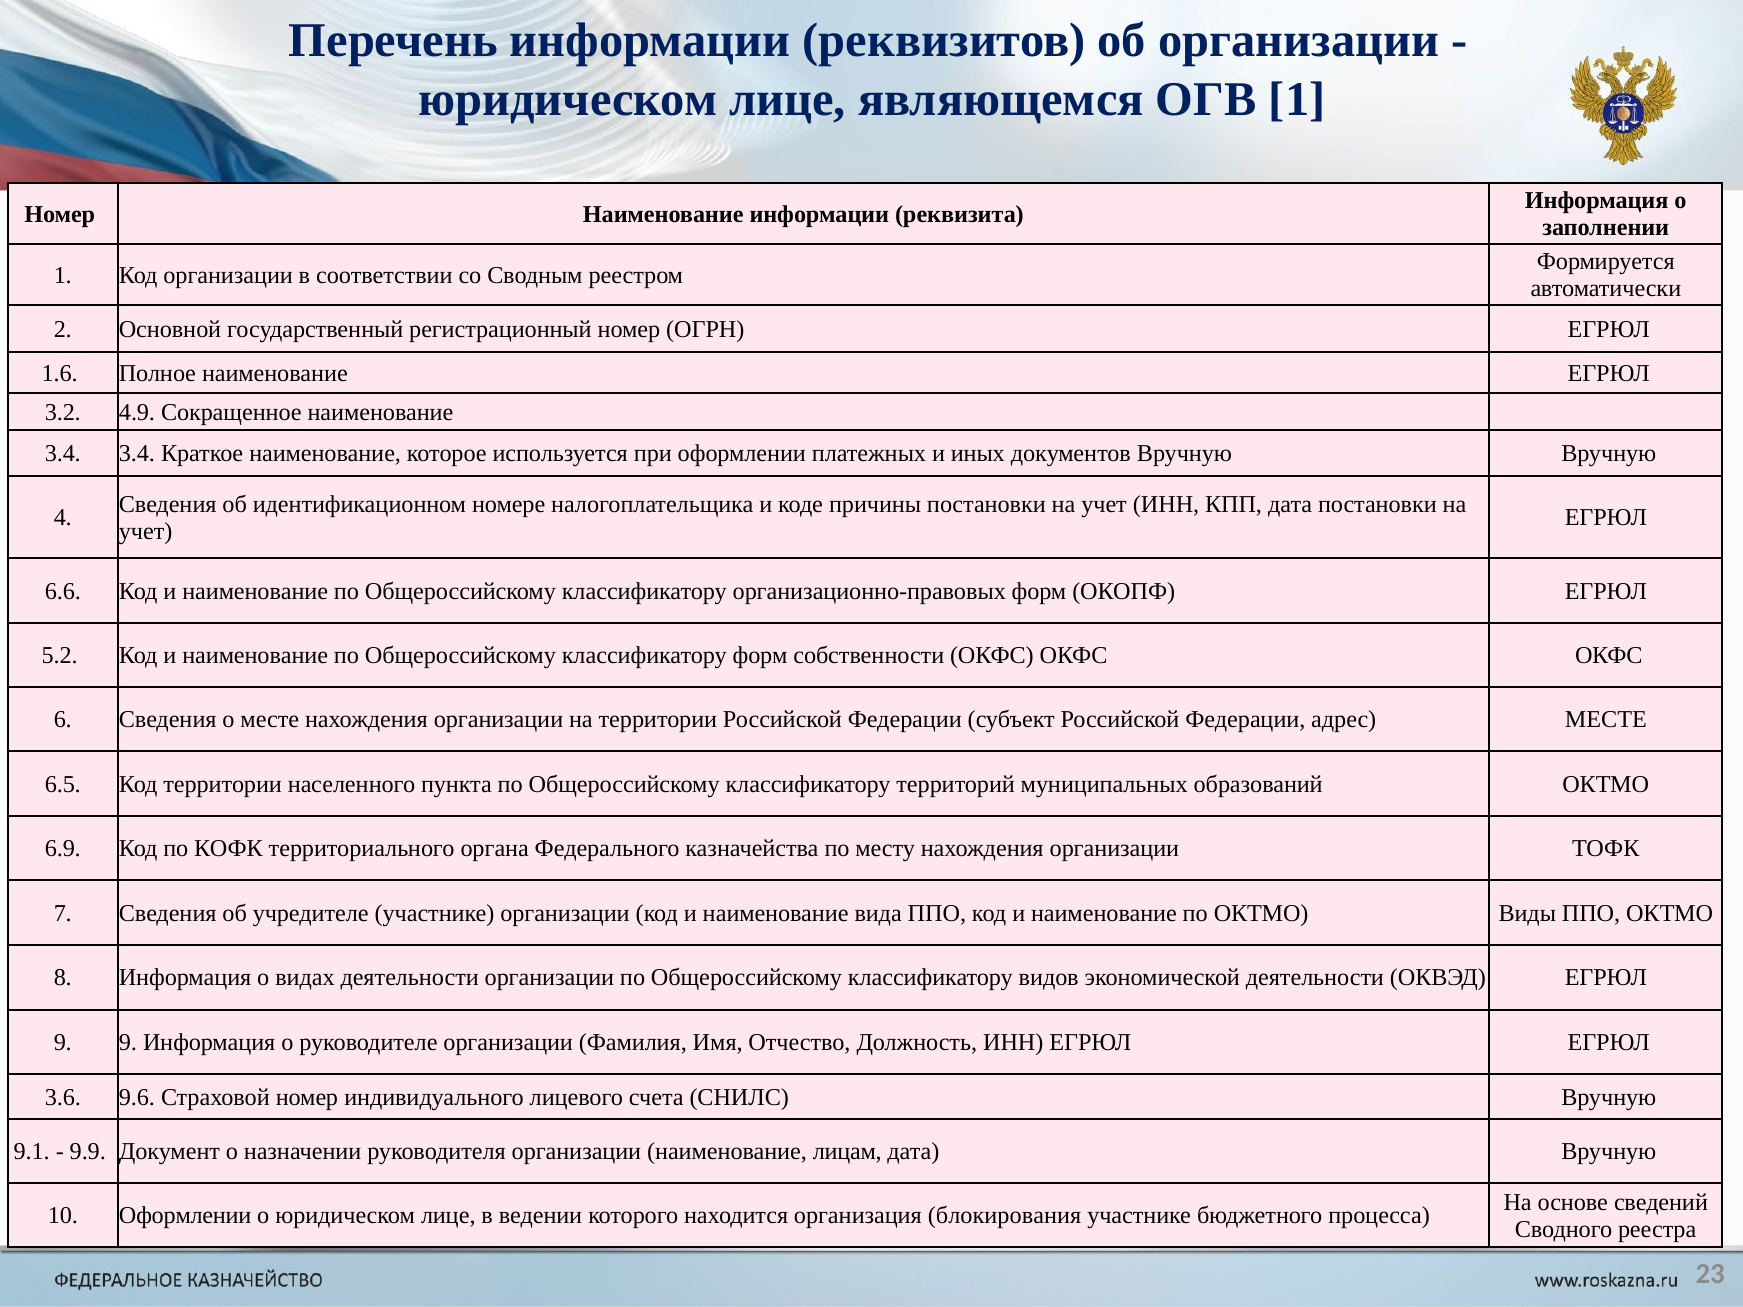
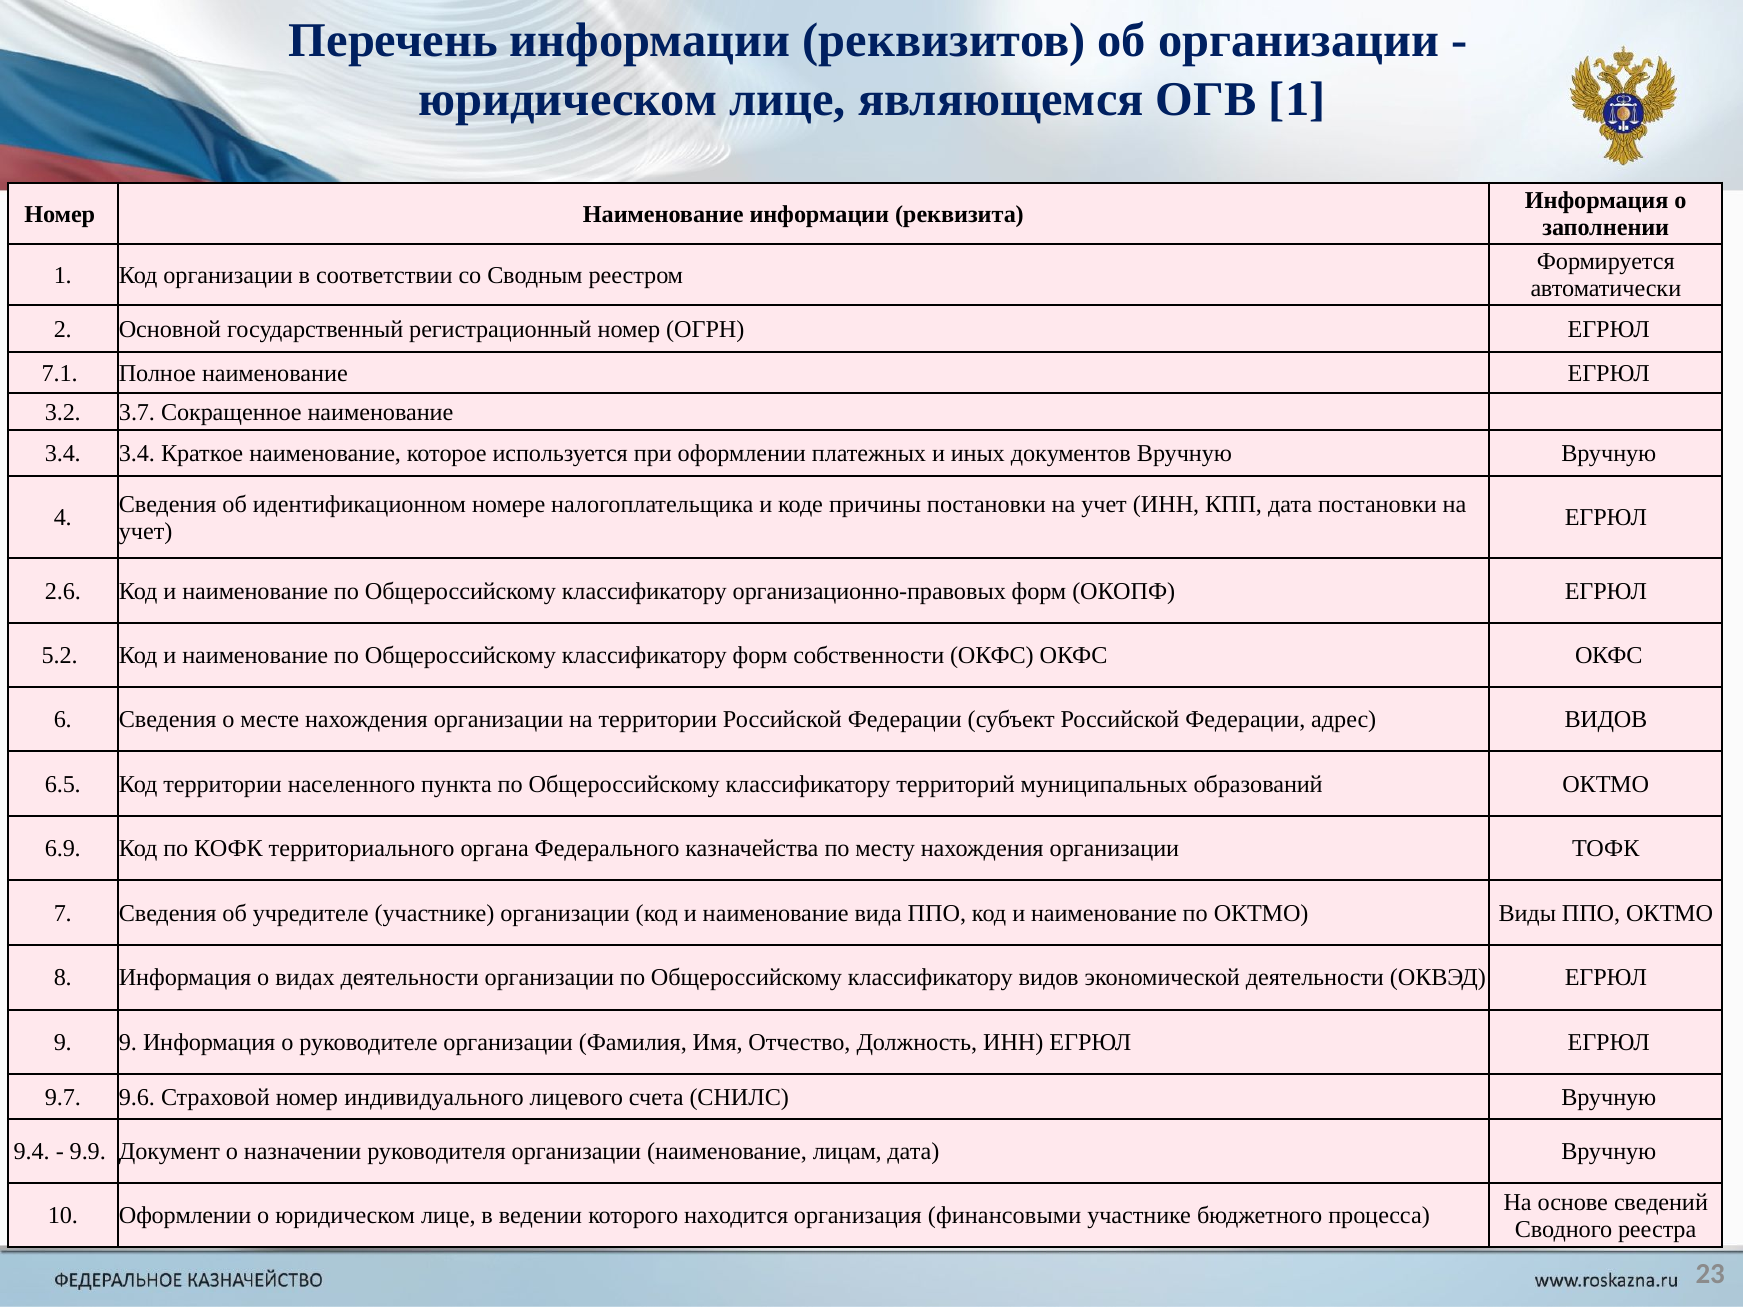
1.6: 1.6 -> 7.1
4.9: 4.9 -> 3.7
6.6: 6.6 -> 2.6
адрес МЕСТЕ: МЕСТЕ -> ВИДОВ
3.6: 3.6 -> 9.7
9.1: 9.1 -> 9.4
блокирования: блокирования -> финансовыми
